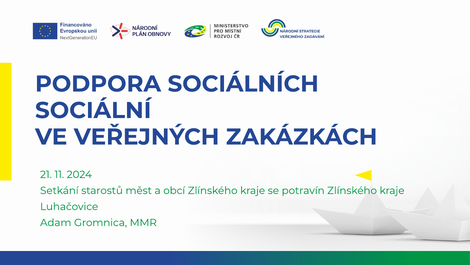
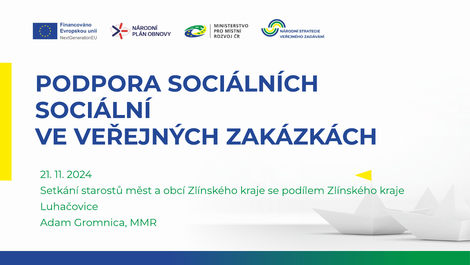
potravín: potravín -> podílem
